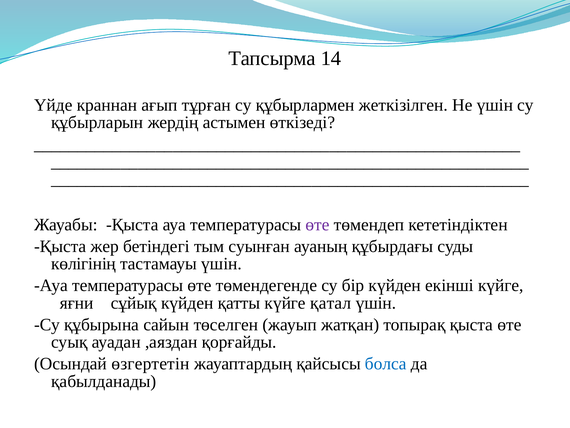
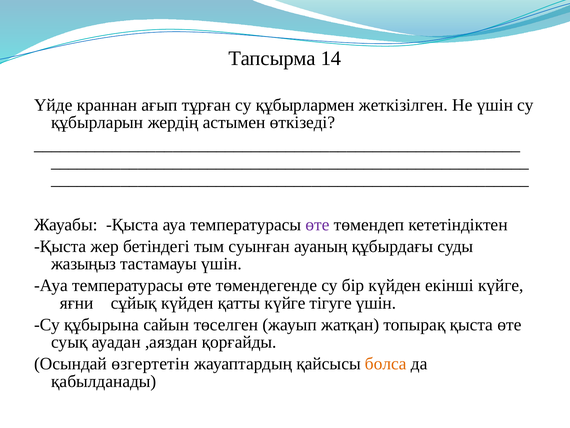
көлігінің: көлігінің -> жазыңыз
қатал: қатал -> тігуге
болса colour: blue -> orange
